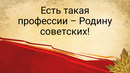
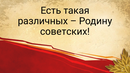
профессии: профессии -> различных
